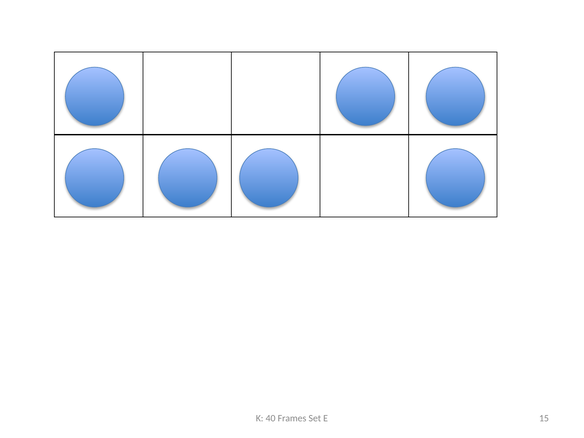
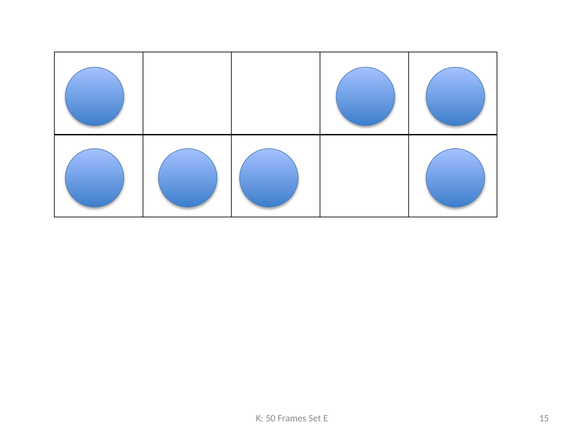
40: 40 -> 50
